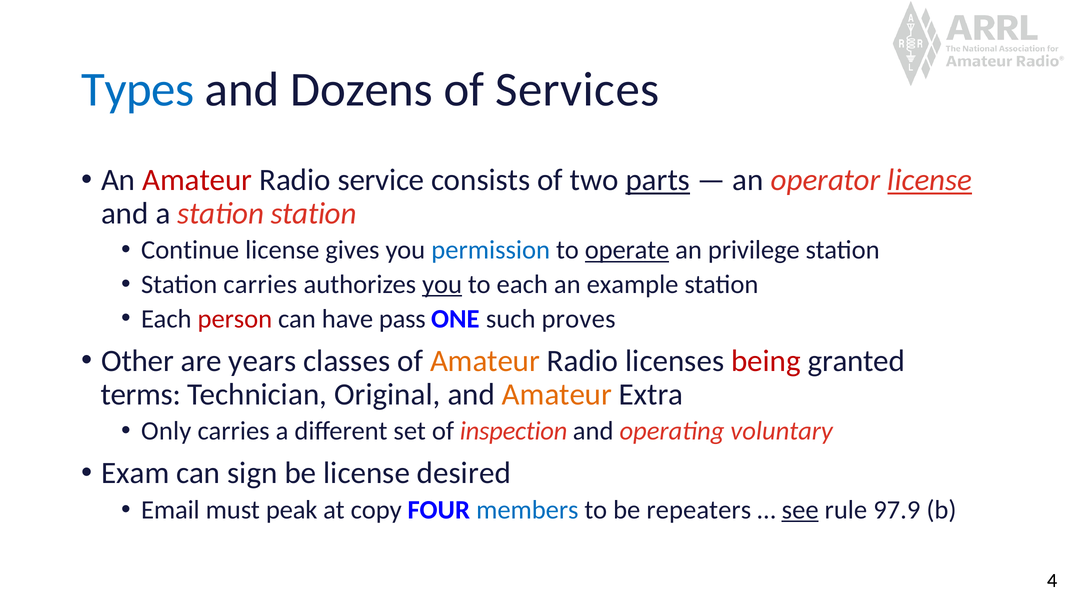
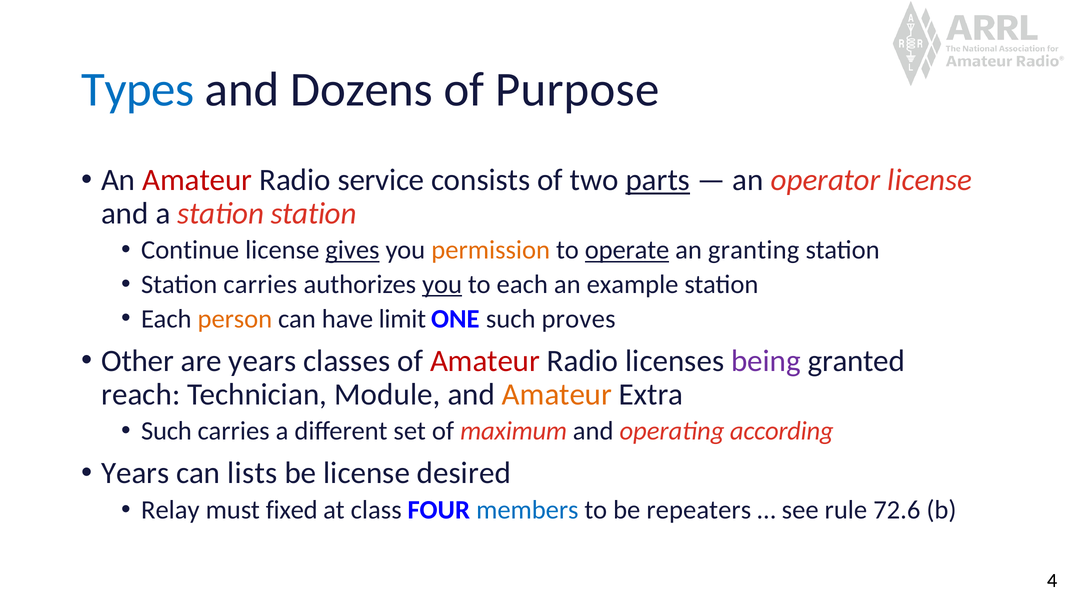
Services: Services -> Purpose
license at (930, 180) underline: present -> none
gives underline: none -> present
permission colour: blue -> orange
privilege: privilege -> granting
person colour: red -> orange
pass: pass -> limit
Amateur at (485, 361) colour: orange -> red
being colour: red -> purple
terms: terms -> reach
Original: Original -> Module
Only at (166, 431): Only -> Such
inspection: inspection -> maximum
voluntary: voluntary -> according
Exam at (135, 473): Exam -> Years
sign: sign -> lists
Email: Email -> Relay
peak: peak -> fixed
copy: copy -> class
see underline: present -> none
97.9: 97.9 -> 72.6
